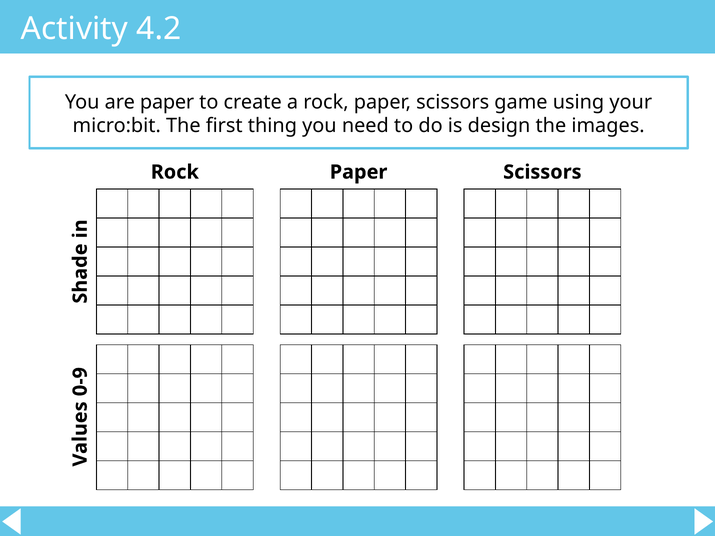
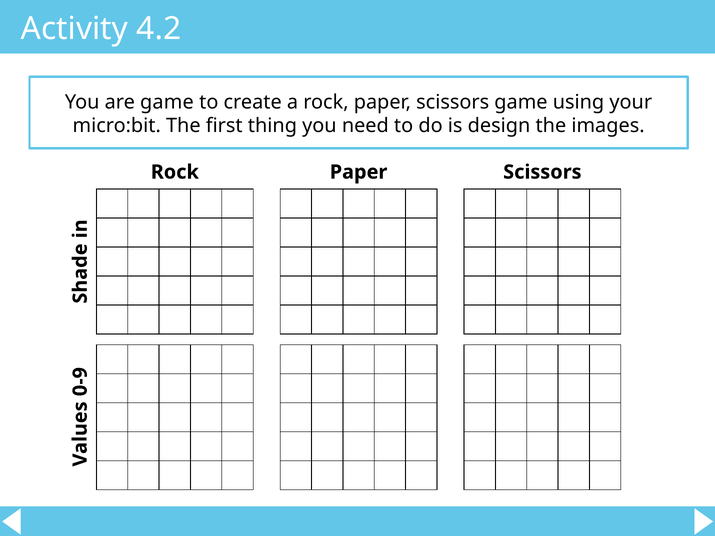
are paper: paper -> game
